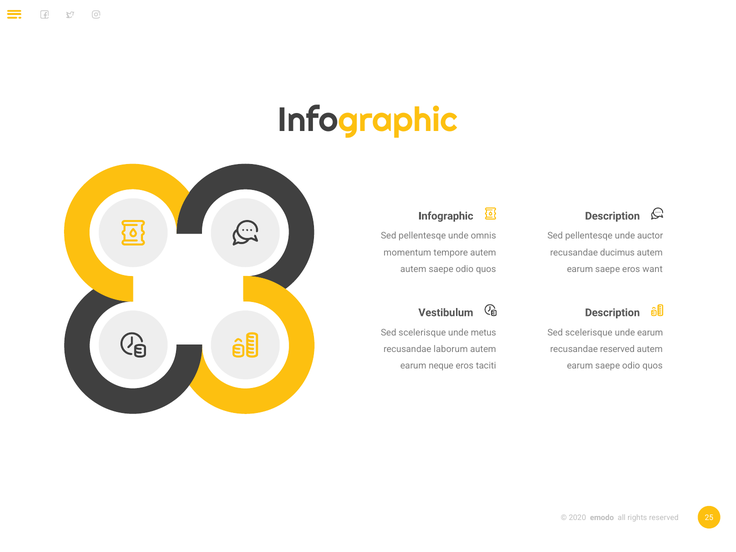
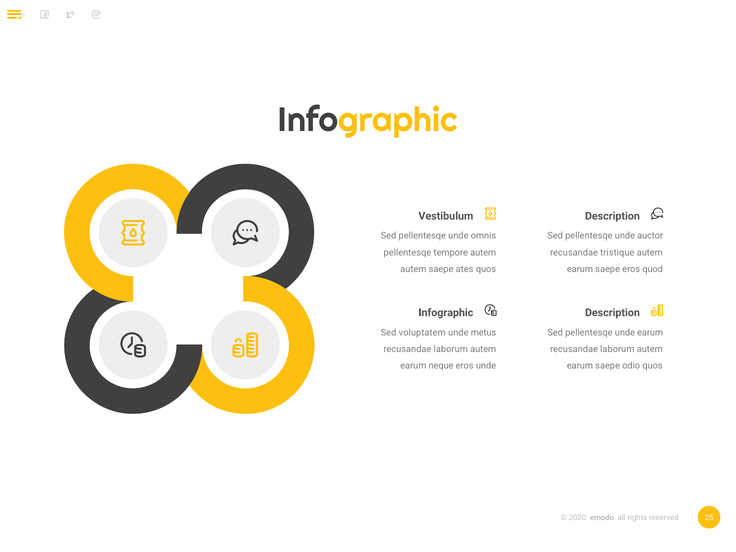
Infographic at (446, 216): Infographic -> Vestibulum
momentum at (407, 253): momentum -> pellentesqe
ducimus: ducimus -> tristique
odio at (465, 269): odio -> ates
want: want -> quod
Vestibulum at (446, 313): Vestibulum -> Infographic
scelerisque at (422, 333): scelerisque -> voluptatem
scelerisque at (589, 333): scelerisque -> pellentesqe
reserved at (617, 349): reserved -> laborum
eros taciti: taciti -> unde
